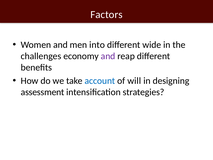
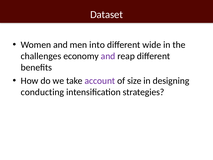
Factors: Factors -> Dataset
account colour: blue -> purple
will: will -> size
assessment: assessment -> conducting
